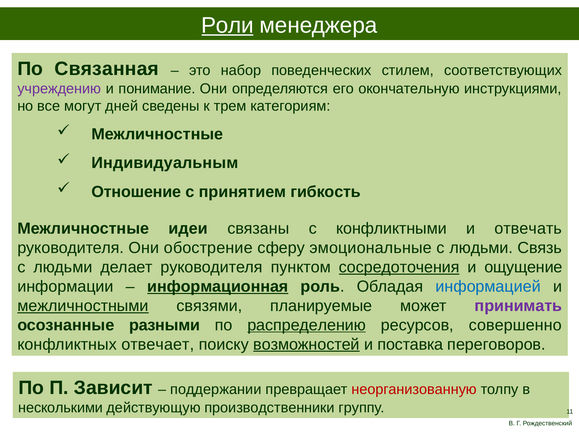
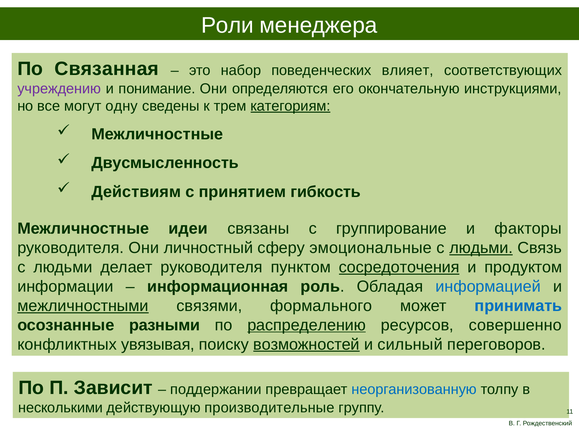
Роли underline: present -> none
стилем: стилем -> влияет
дней: дней -> одну
категориям underline: none -> present
Индивидуальным: Индивидуальным -> Двусмысленность
Отношение: Отношение -> Действиям
конфликтными: конфликтными -> группирование
отвечать: отвечать -> факторы
обострение: обострение -> личностный
людьми at (481, 248) underline: none -> present
ощущение: ощущение -> продуктом
информационная underline: present -> none
планируемые: планируемые -> формального
принимать colour: purple -> blue
отвечает: отвечает -> увязывая
поставка: поставка -> сильный
неорганизованную colour: red -> blue
производственники: производственники -> производительные
